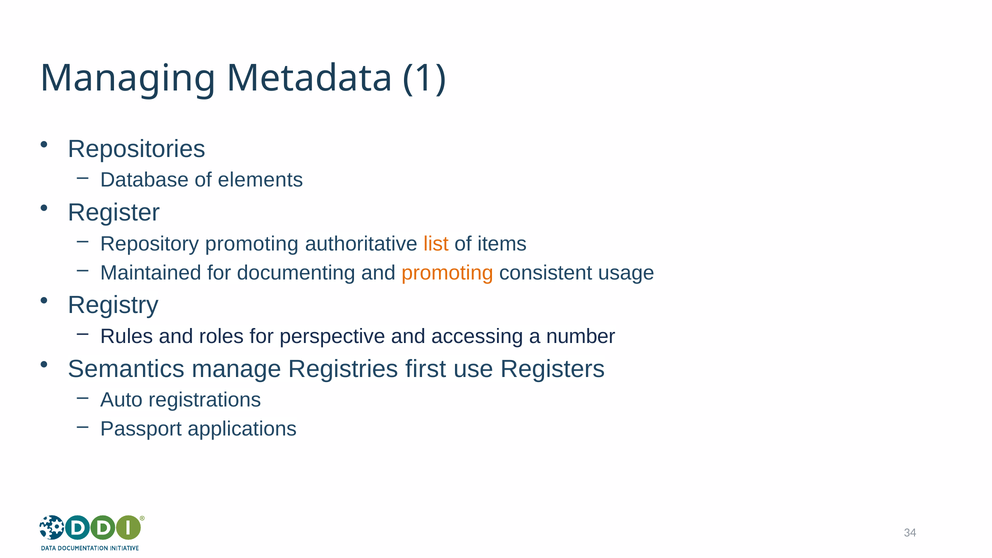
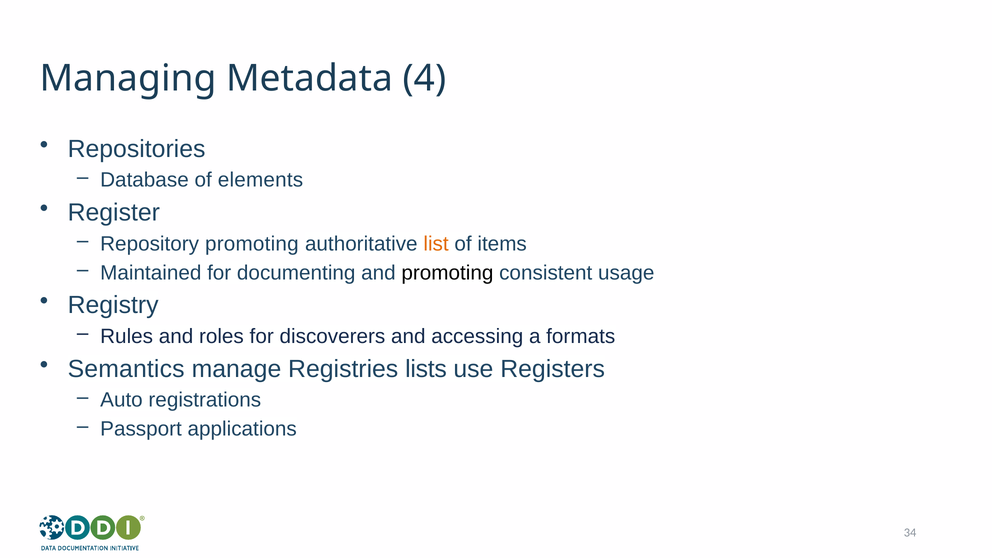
1: 1 -> 4
promoting at (447, 273) colour: orange -> black
perspective: perspective -> discoverers
number: number -> formats
first: first -> lists
